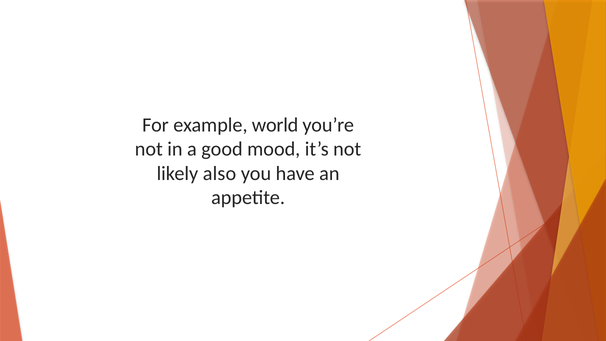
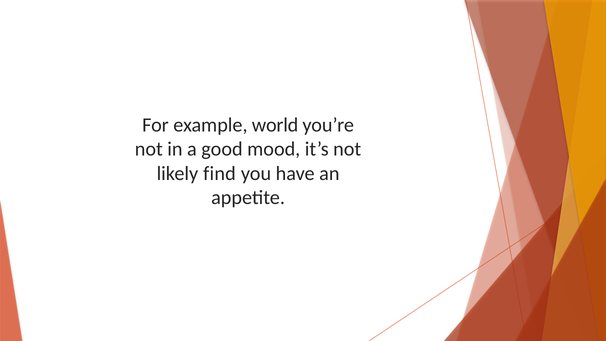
also: also -> find
